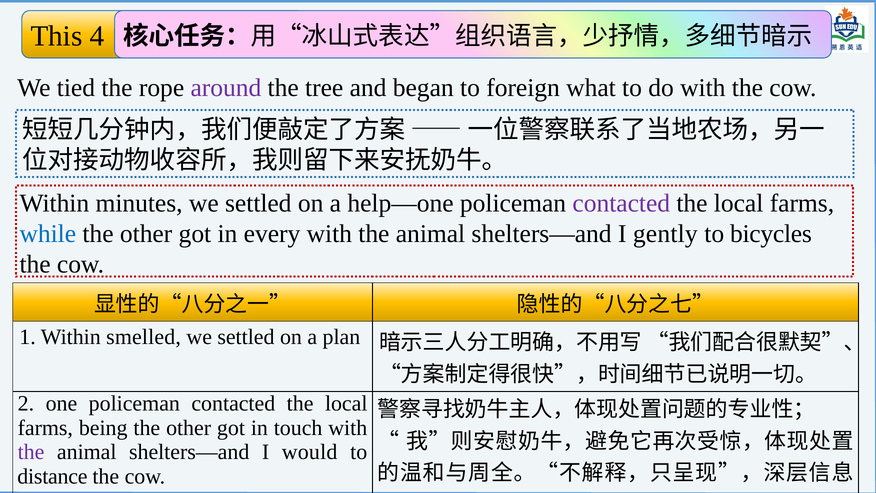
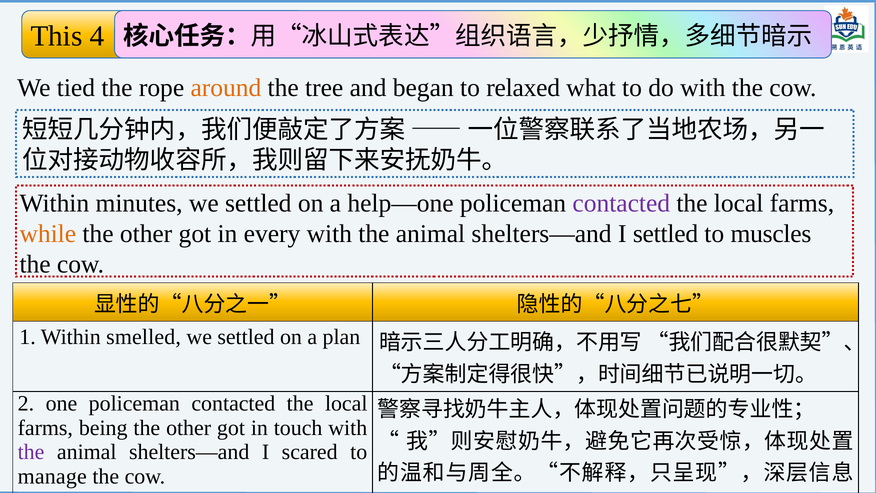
around colour: purple -> orange
foreign: foreign -> relaxed
while colour: blue -> orange
I gently: gently -> settled
bicycles: bicycles -> muscles
would: would -> scared
distance: distance -> manage
